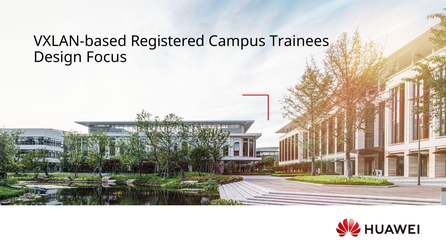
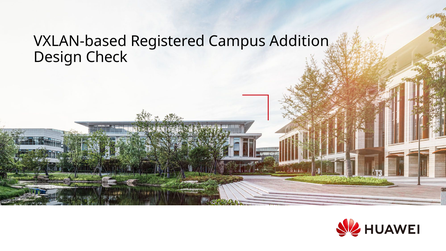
Trainees: Trainees -> Addition
Focus: Focus -> Check
